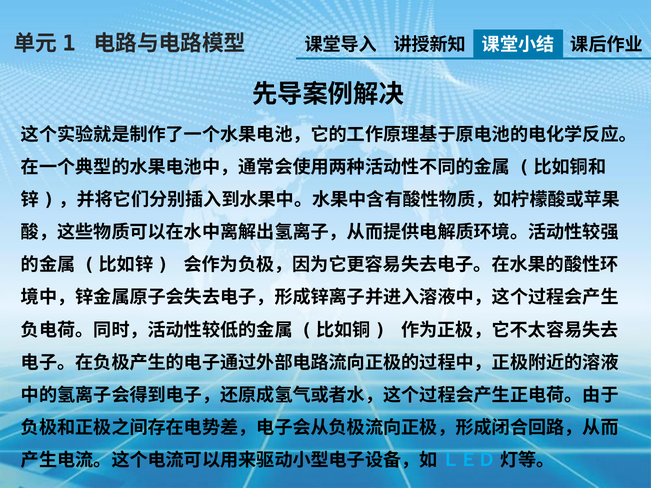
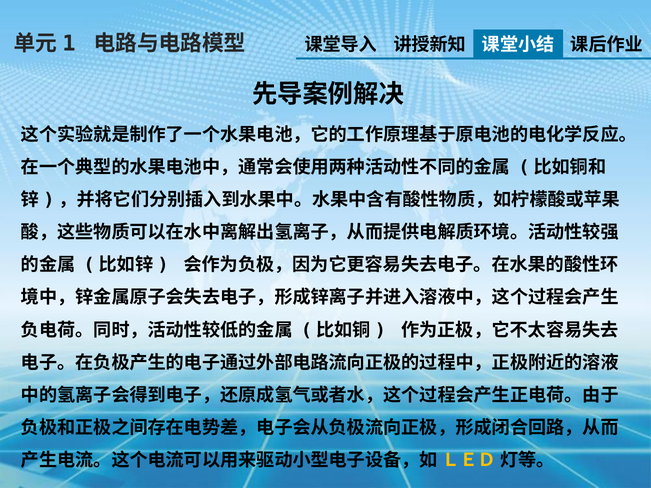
ＬＥＤ colour: light blue -> yellow
